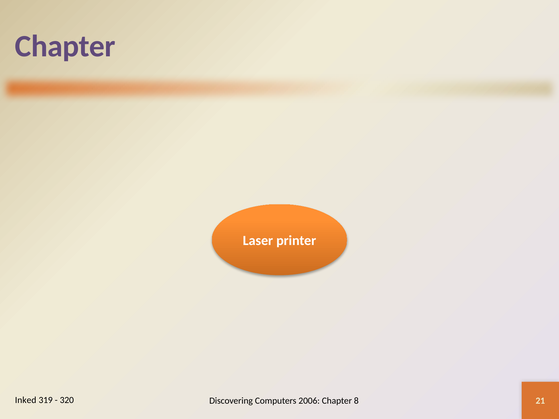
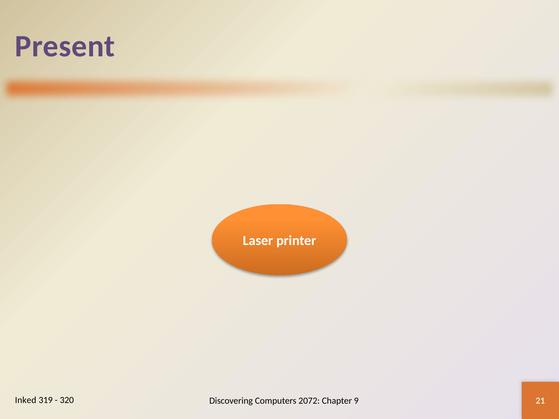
Chapter at (65, 46): Chapter -> Present
2006: 2006 -> 2072
8: 8 -> 9
